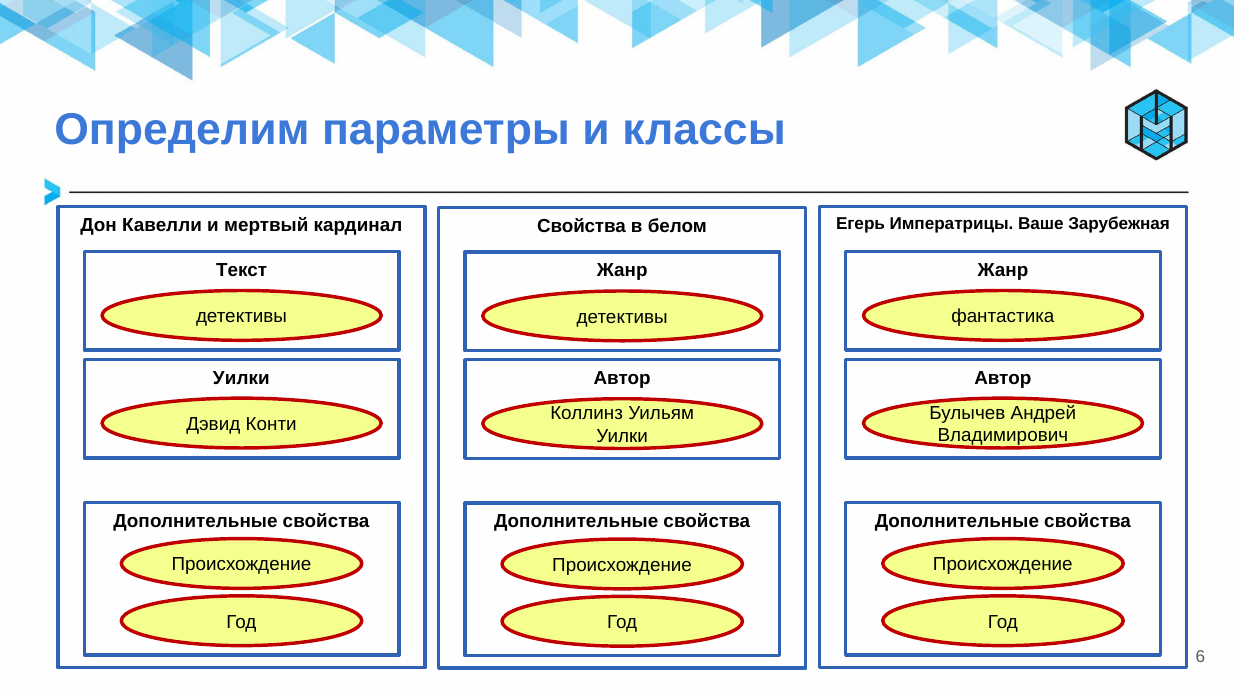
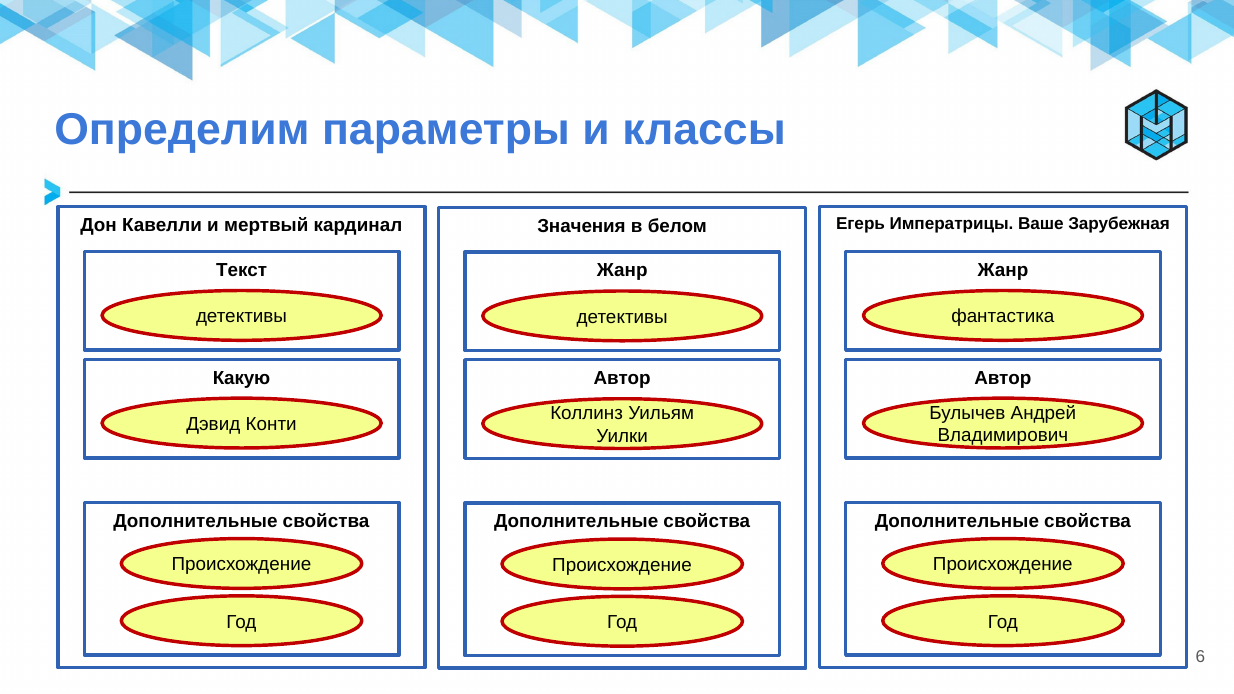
Свойства at (582, 226): Свойства -> Значения
Уилки at (241, 378): Уилки -> Какую
